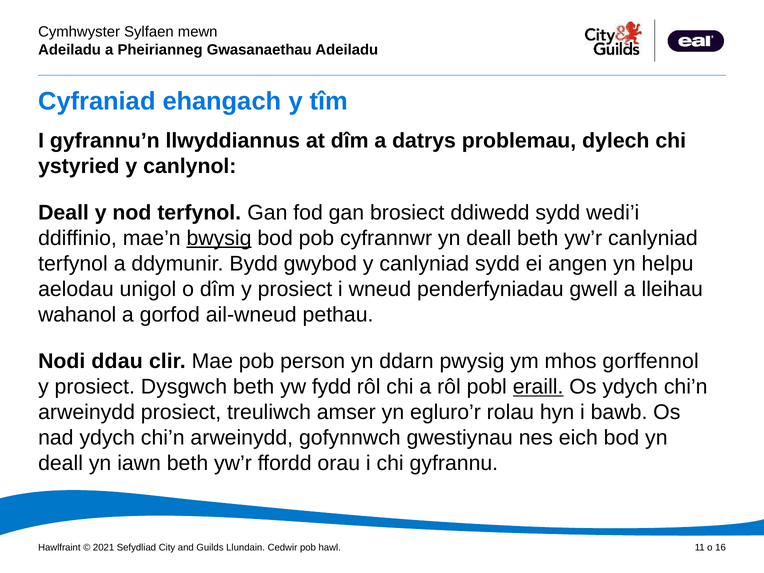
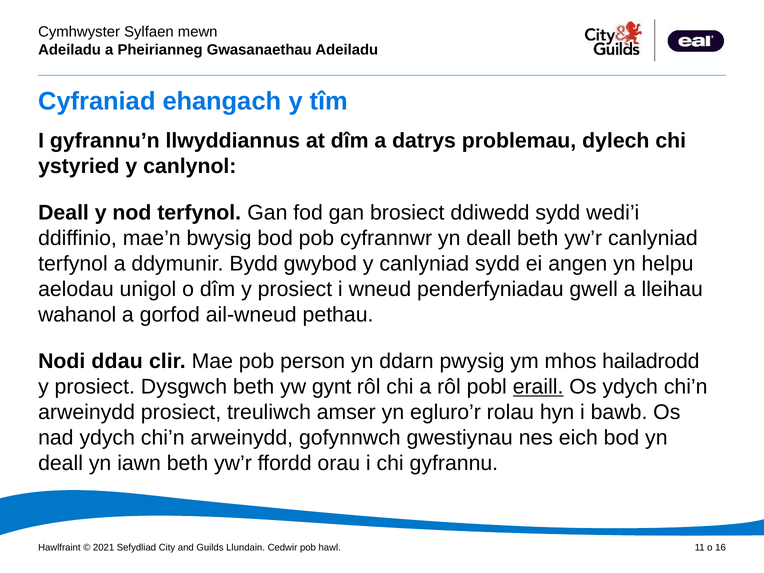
bwysig underline: present -> none
gorffennol: gorffennol -> hailadrodd
fydd: fydd -> gynt
